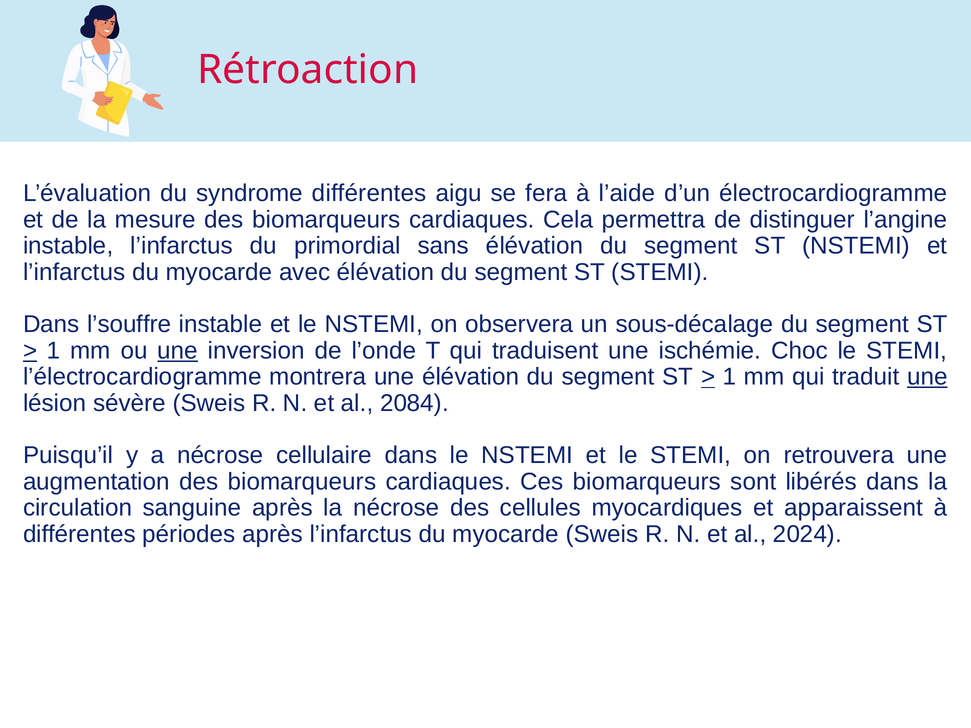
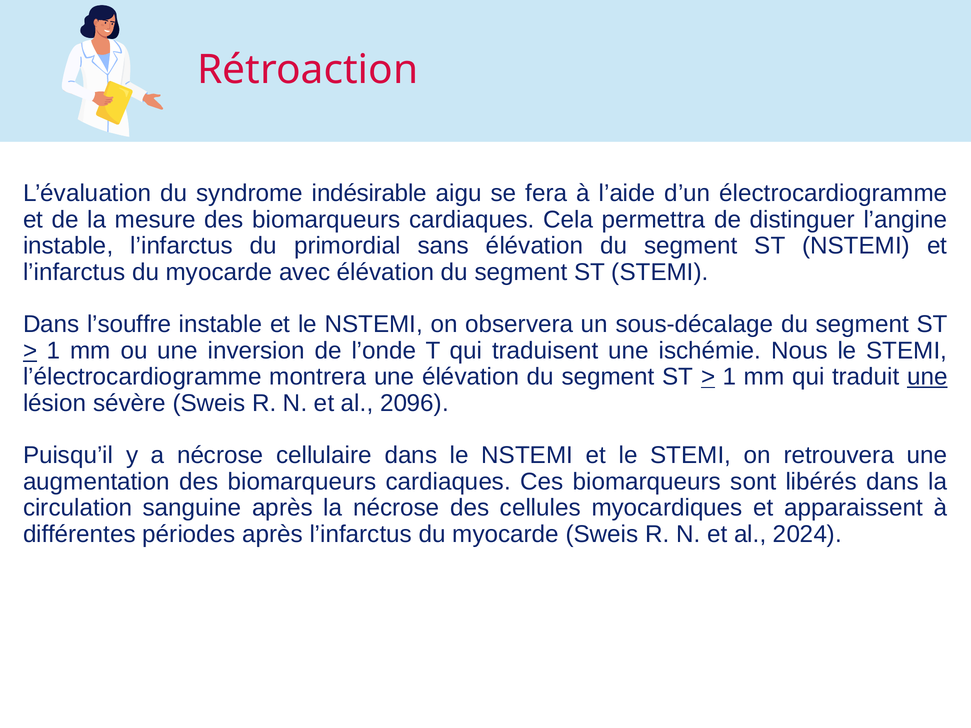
syndrome différentes: différentes -> indésirable
une at (178, 351) underline: present -> none
Choc: Choc -> Nous
2084: 2084 -> 2096
